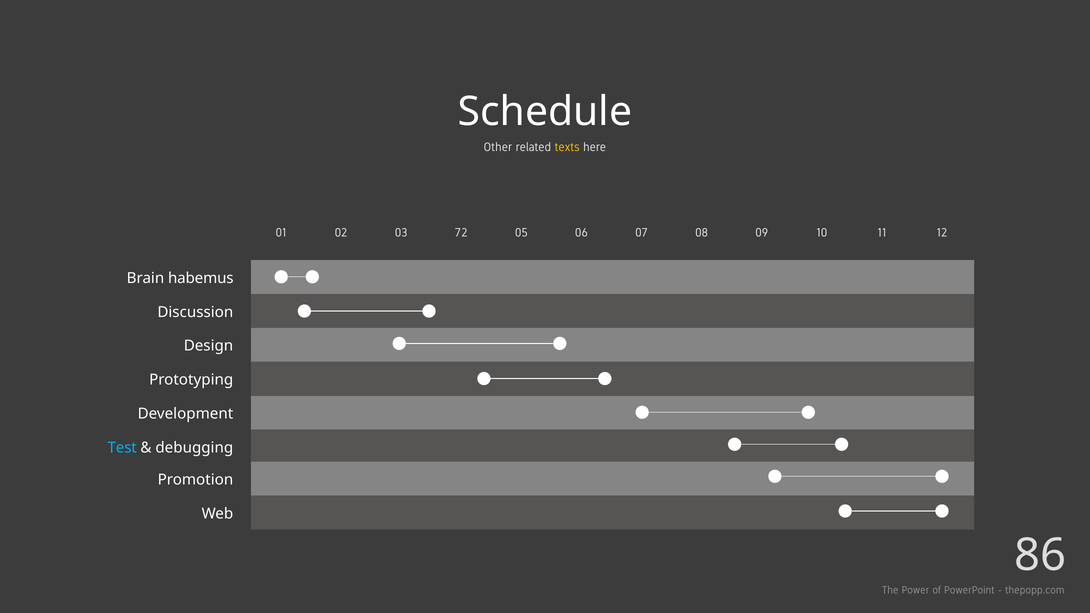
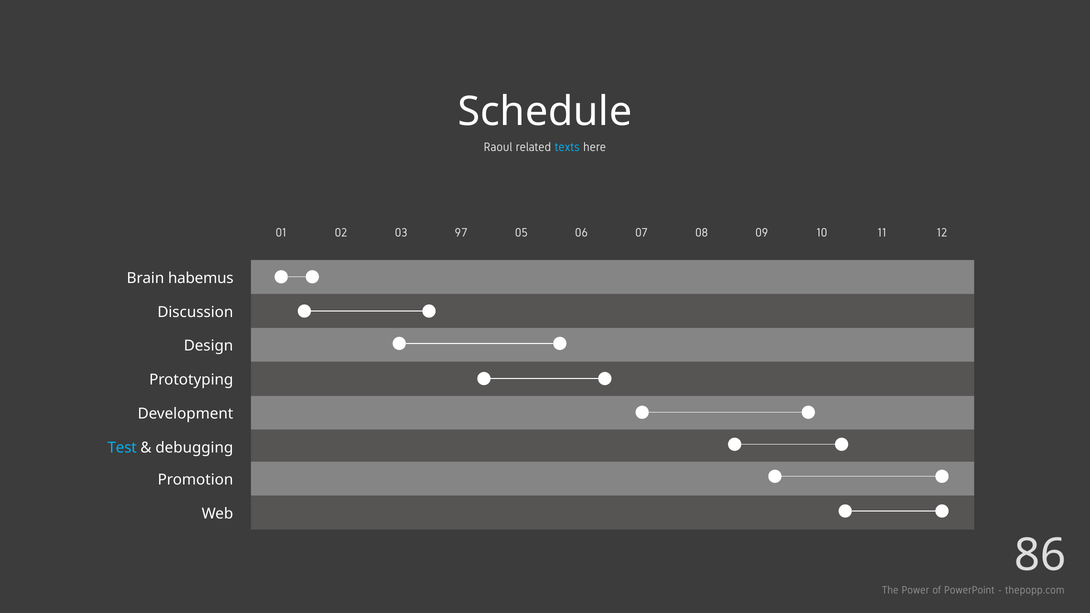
Other: Other -> Raoul
texts colour: yellow -> light blue
72: 72 -> 97
